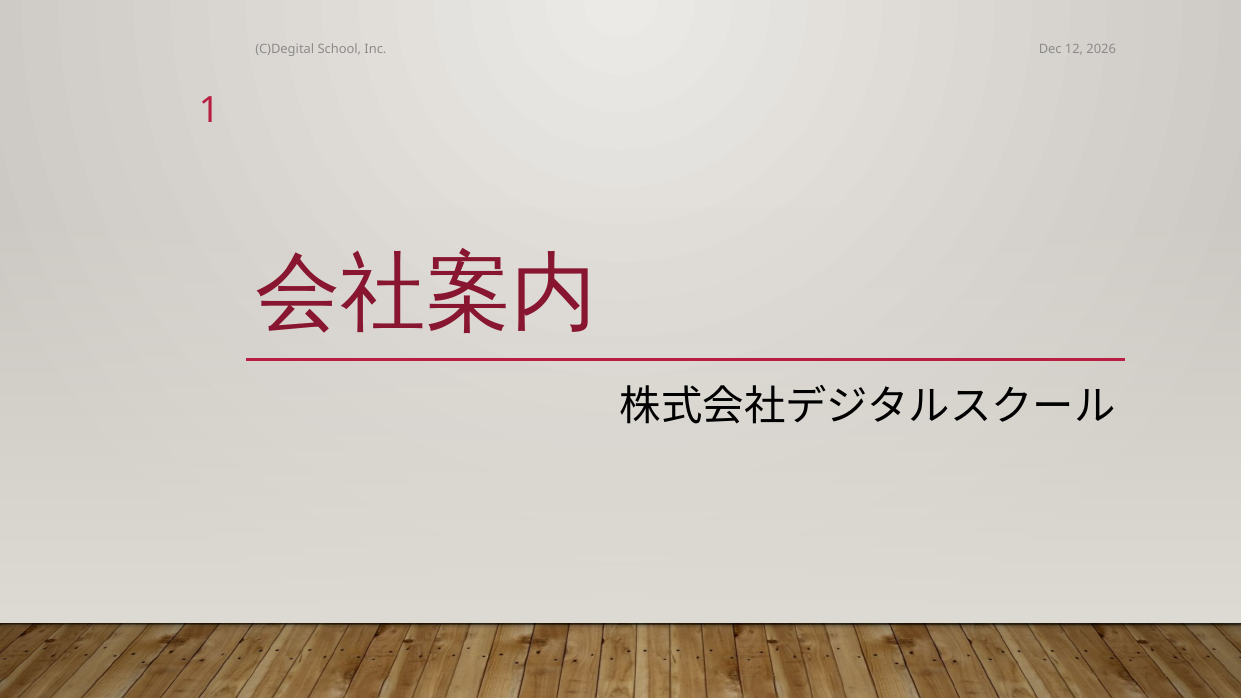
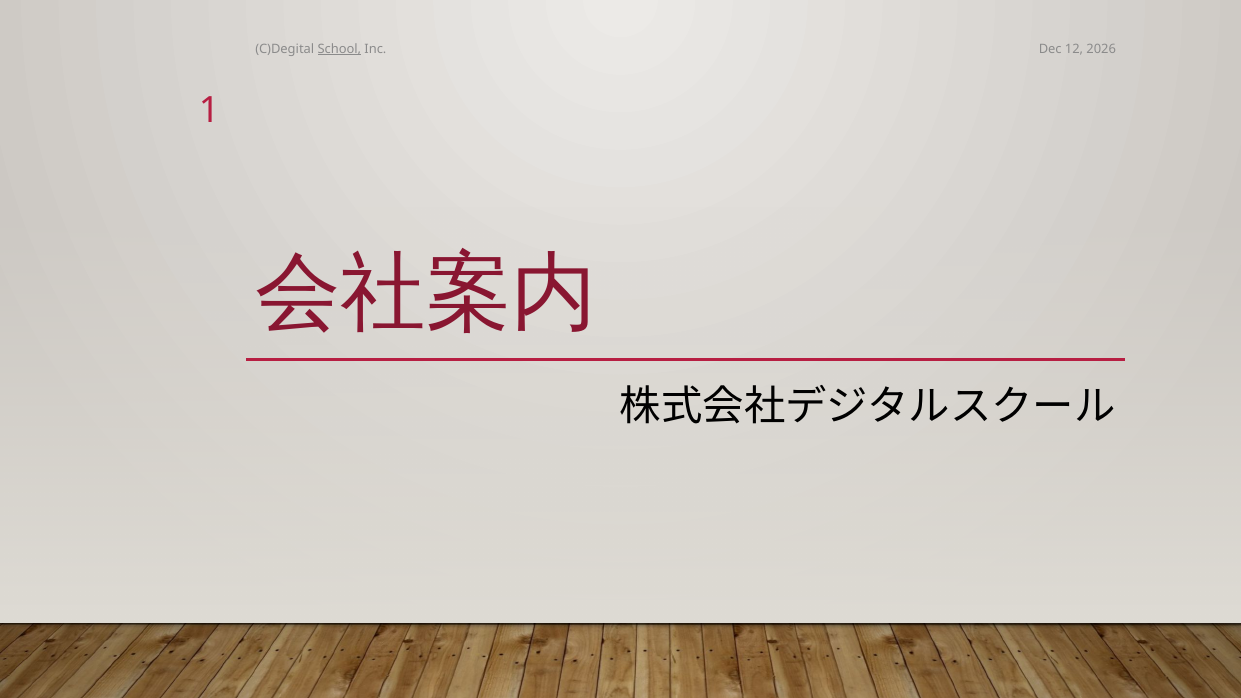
School underline: none -> present
